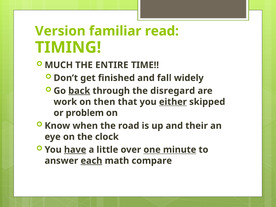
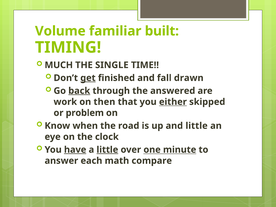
Version: Version -> Volume
read: read -> built
ENTIRE: ENTIRE -> SINGLE
get underline: none -> present
widely: widely -> drawn
disregard: disregard -> answered
and their: their -> little
little at (107, 150) underline: none -> present
each underline: present -> none
